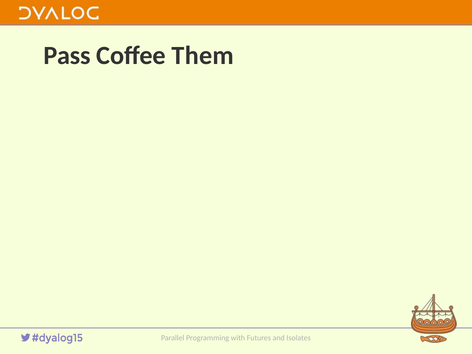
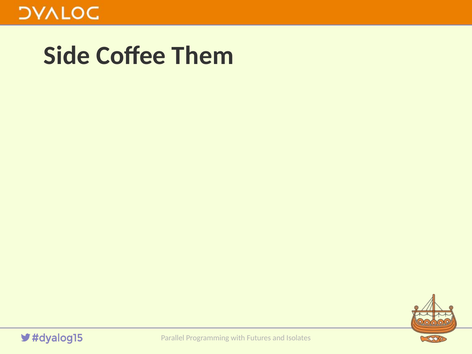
Pass: Pass -> Side
